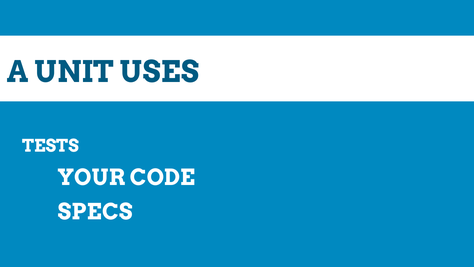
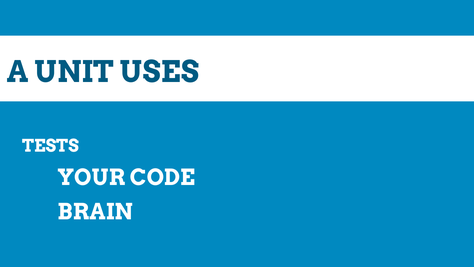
SPECS: SPECS -> BRAIN
